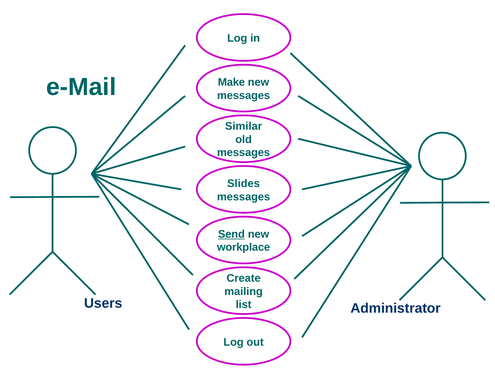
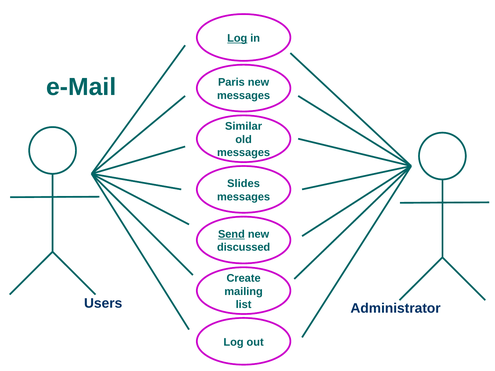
Log at (237, 38) underline: none -> present
Make: Make -> Paris
workplace: workplace -> discussed
